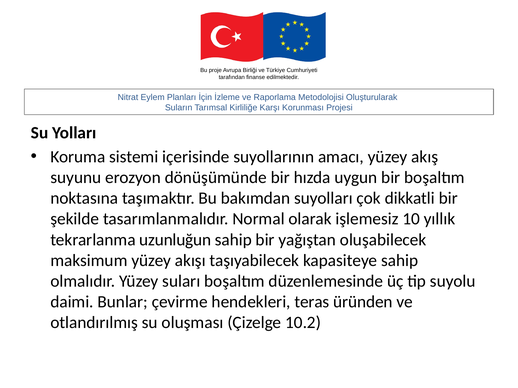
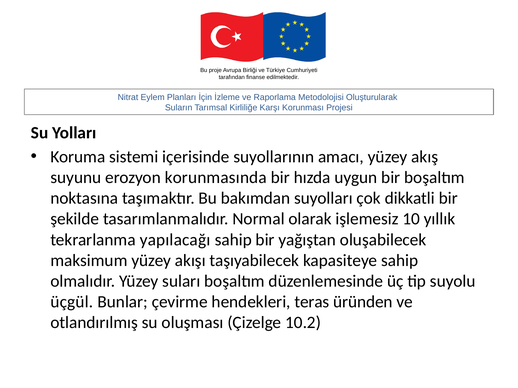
dönüşümünde: dönüşümünde -> korunmasında
uzunluğun: uzunluğun -> yapılacağı
daimi: daimi -> üçgül
